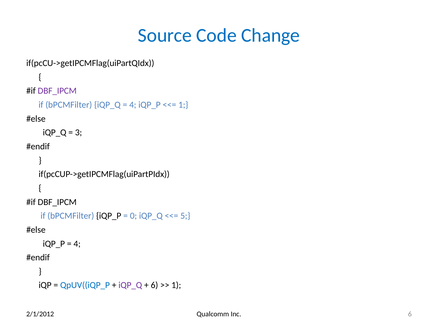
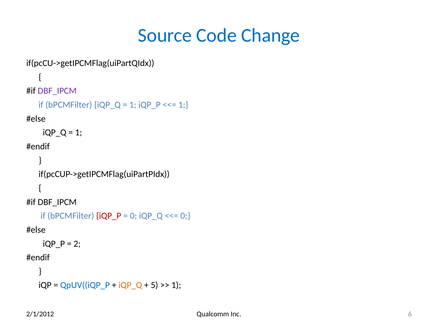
4 at (133, 105): 4 -> 1
3 at (79, 132): 3 -> 1
iQP_P at (109, 216) colour: black -> red
5 at (185, 216): 5 -> 0
4 at (77, 243): 4 -> 2
iQP_Q at (130, 285) colour: purple -> orange
6 at (154, 285): 6 -> 5
